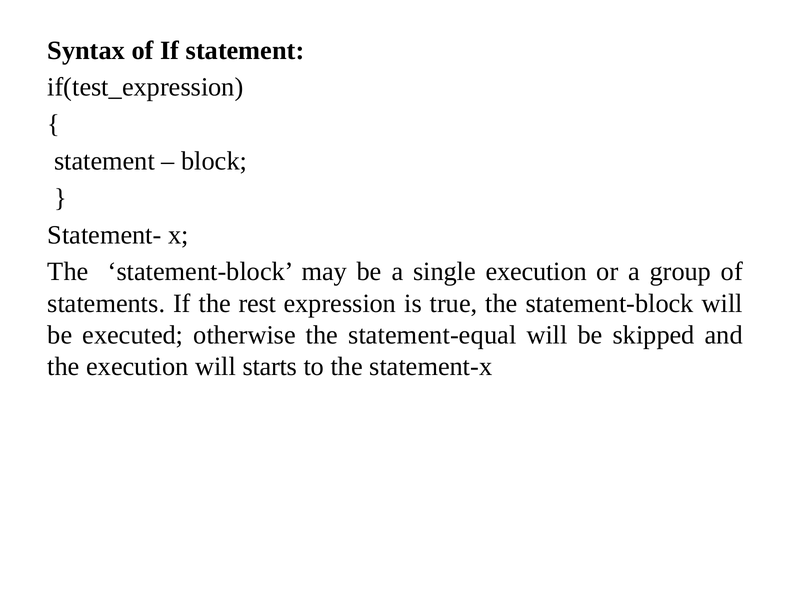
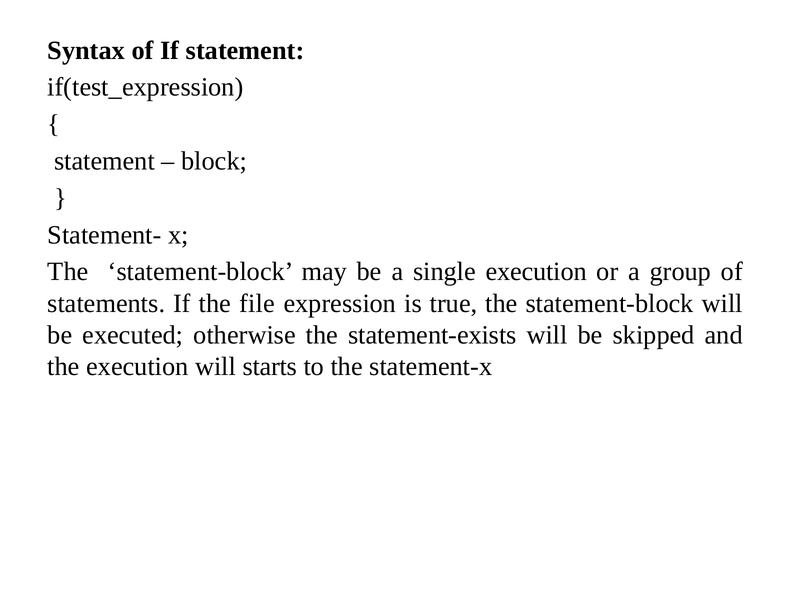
rest: rest -> file
statement-equal: statement-equal -> statement-exists
